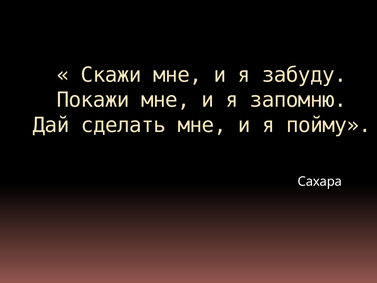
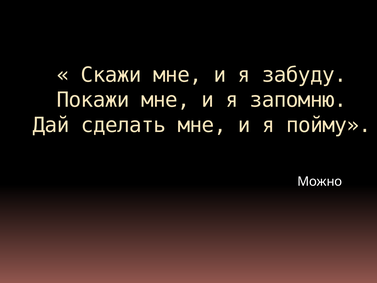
Сахара: Сахара -> Можно
